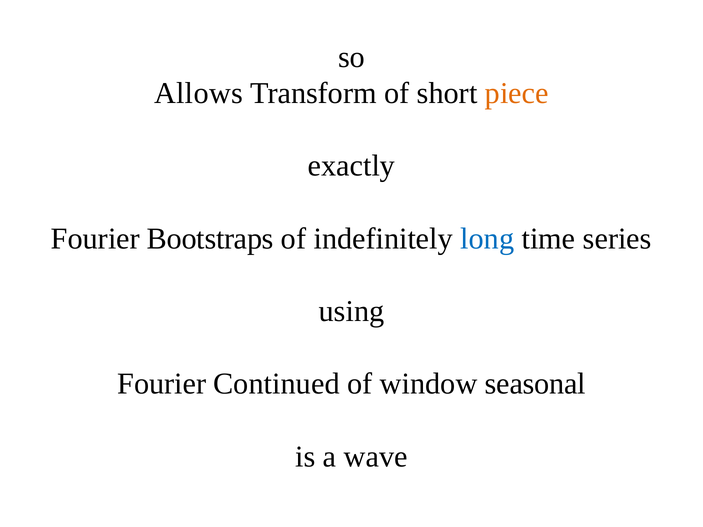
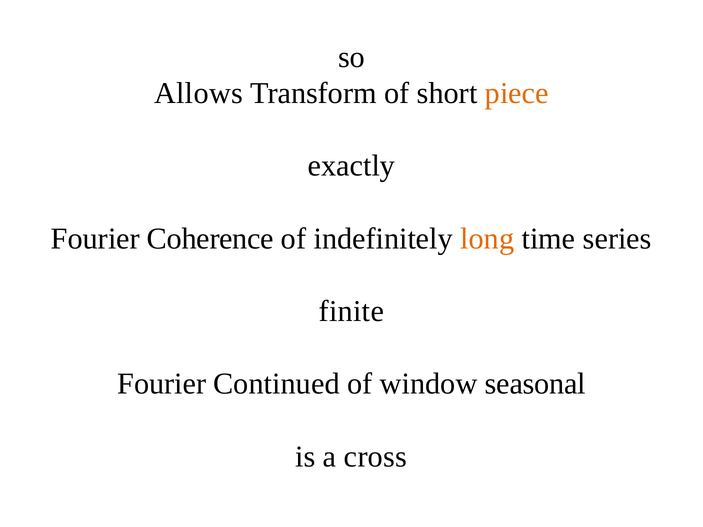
Bootstraps: Bootstraps -> Coherence
long colour: blue -> orange
using: using -> finite
wave: wave -> cross
